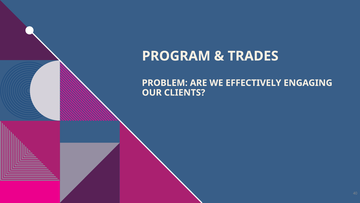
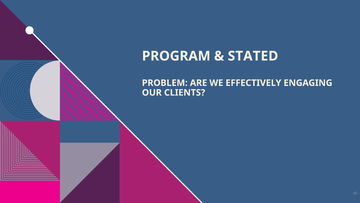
TRADES: TRADES -> STATED
